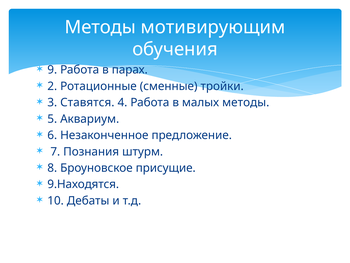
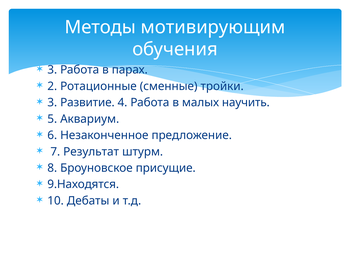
9 at (52, 70): 9 -> 3
Ставятся: Ставятся -> Развитие
малых методы: методы -> научить
Познания: Познания -> Результат
